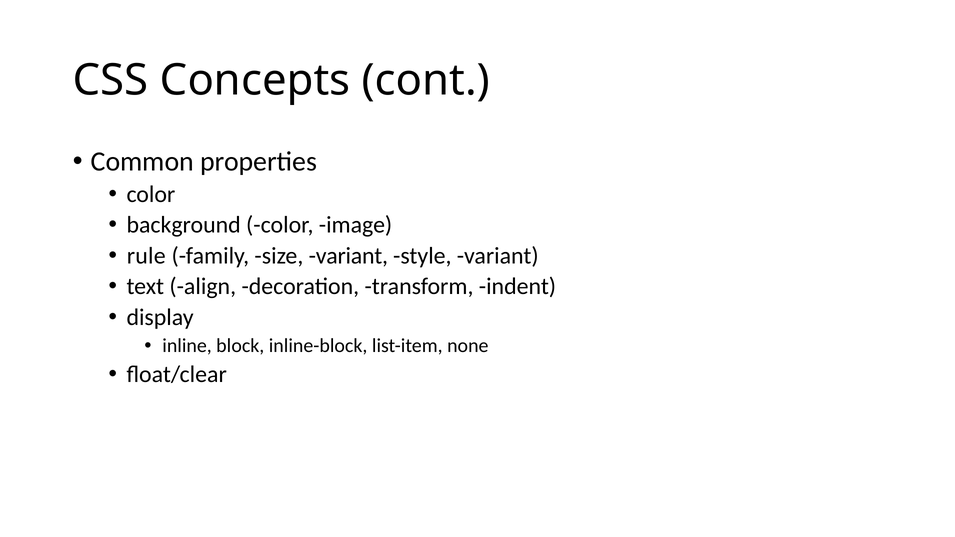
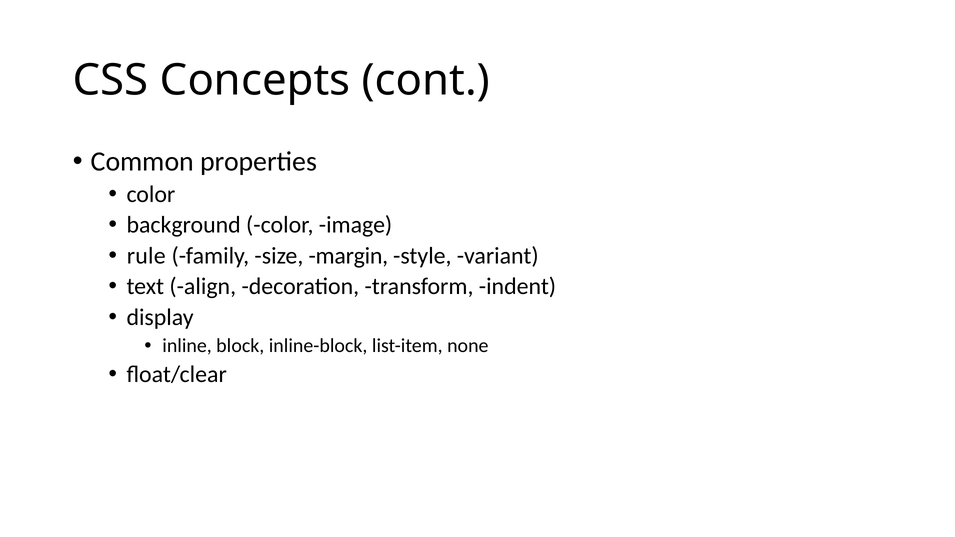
size variant: variant -> margin
